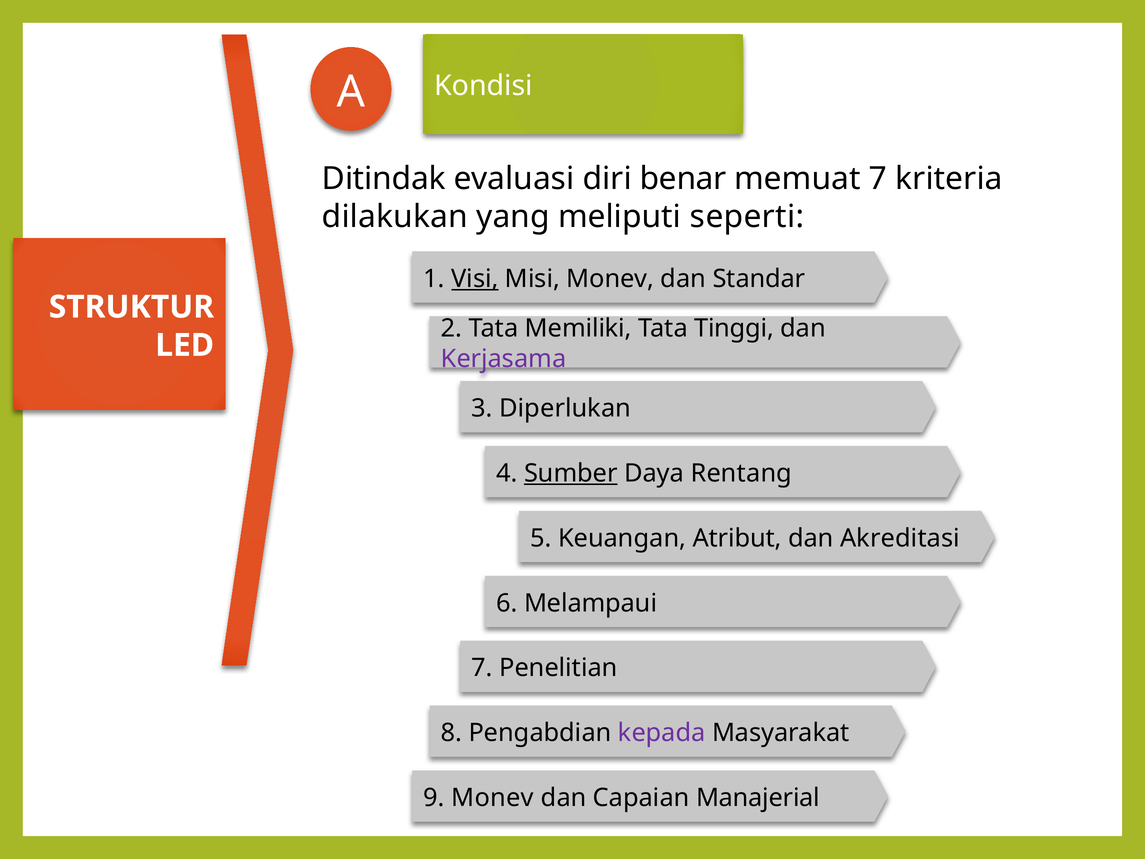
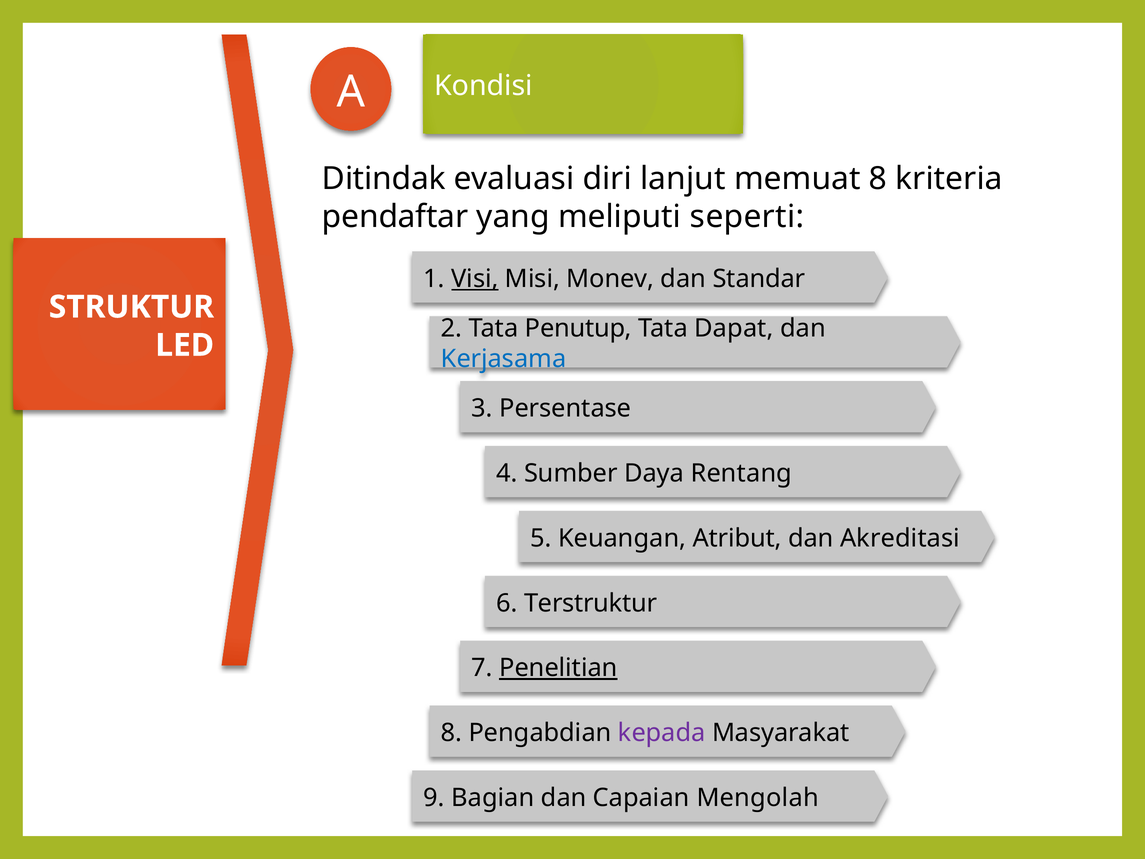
benar: benar -> lanjut
memuat 7: 7 -> 8
dilakukan: dilakukan -> pendaftar
Memiliki: Memiliki -> Penutup
Tinggi: Tinggi -> Dapat
Kerjasama colour: purple -> blue
Diperlukan: Diperlukan -> Persentase
Sumber underline: present -> none
Melampaui: Melampaui -> Terstruktur
Penelitian underline: none -> present
9 Monev: Monev -> Bagian
Manajerial: Manajerial -> Mengolah
